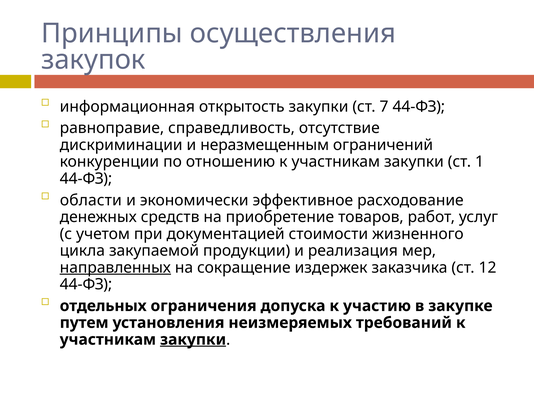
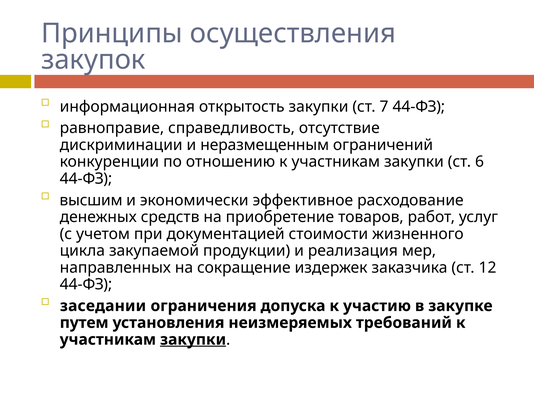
1: 1 -> 6
области: области -> высшим
направленных underline: present -> none
отдельных: отдельных -> заседании
